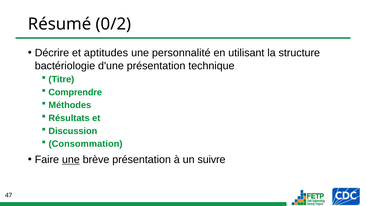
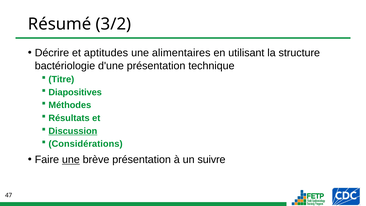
0/2: 0/2 -> 3/2
personnalité: personnalité -> alimentaires
Comprendre: Comprendre -> Diapositives
Discussion underline: none -> present
Consommation: Consommation -> Considérations
